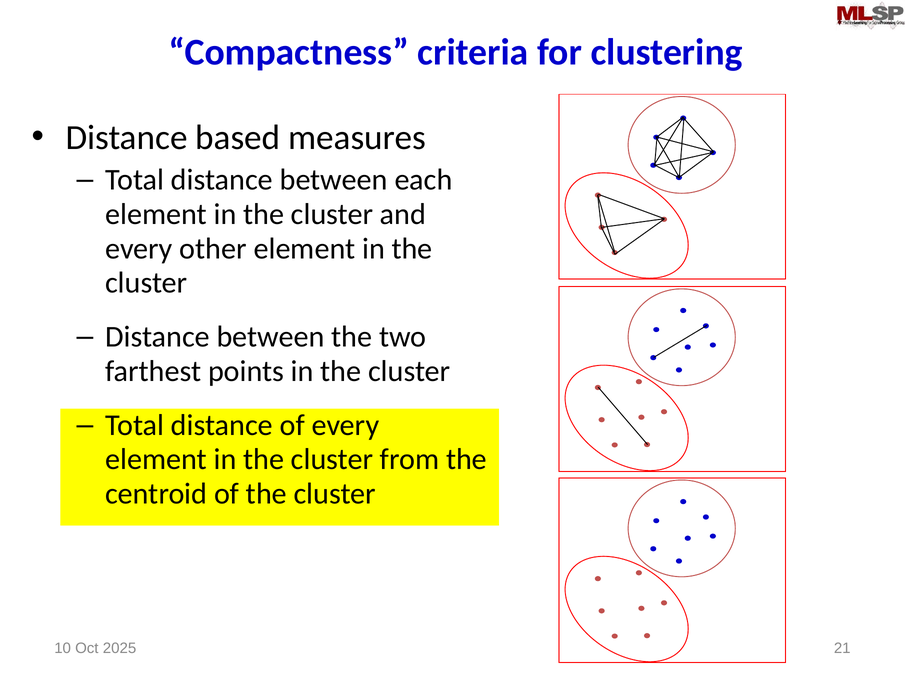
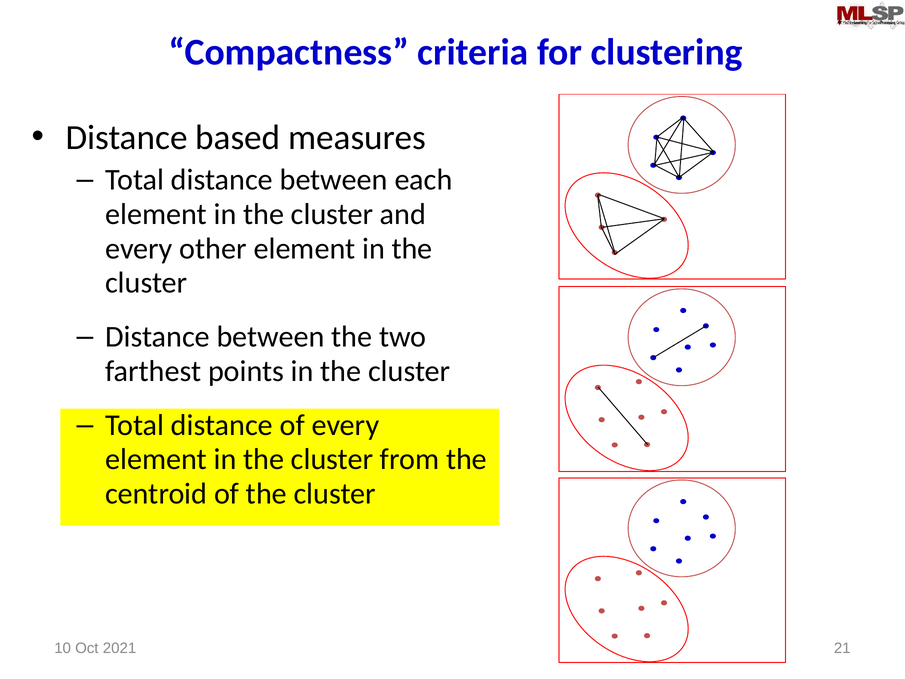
2025: 2025 -> 2021
